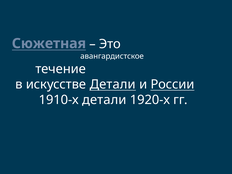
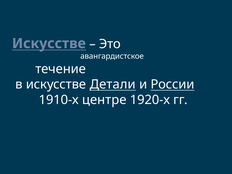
Сюжетная at (49, 44): Сюжетная -> Искусстве
1910-х детали: детали -> центре
